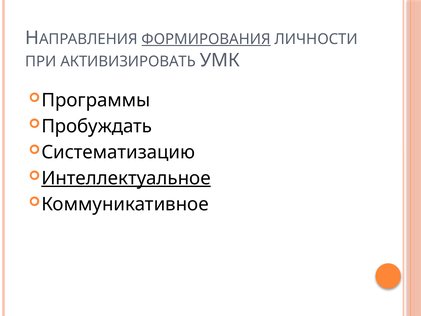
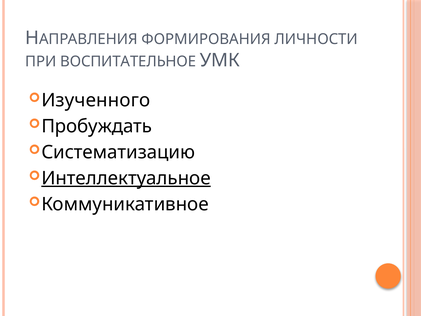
ФОРМИРОВАНИЯ underline: present -> none
АКТИВИЗИРОВАТЬ: АКТИВИЗИРОВАТЬ -> ВОСПИТАТЕЛЬНОЕ
Программы: Программы -> Изученного
